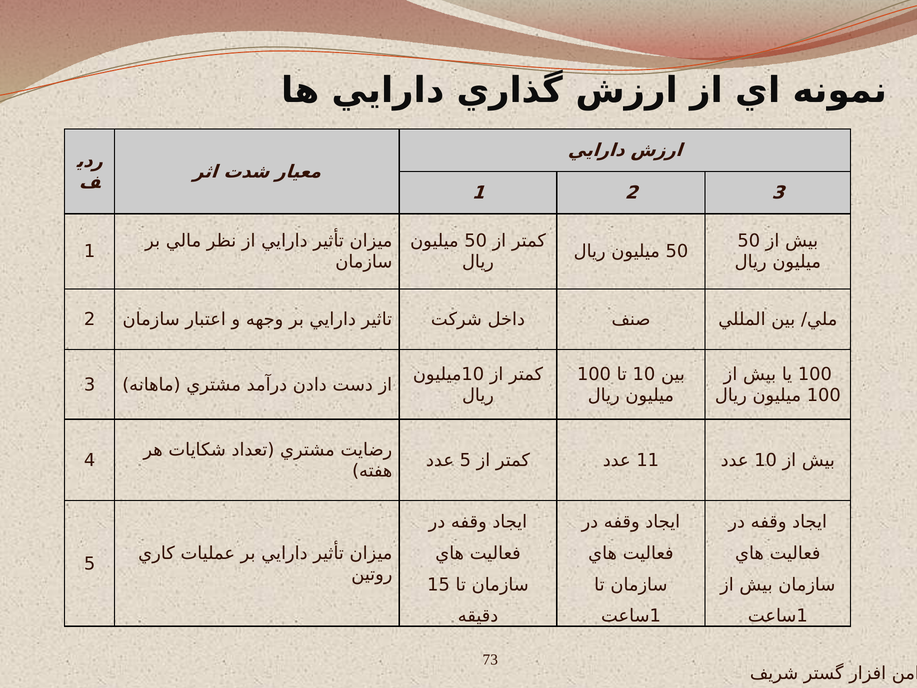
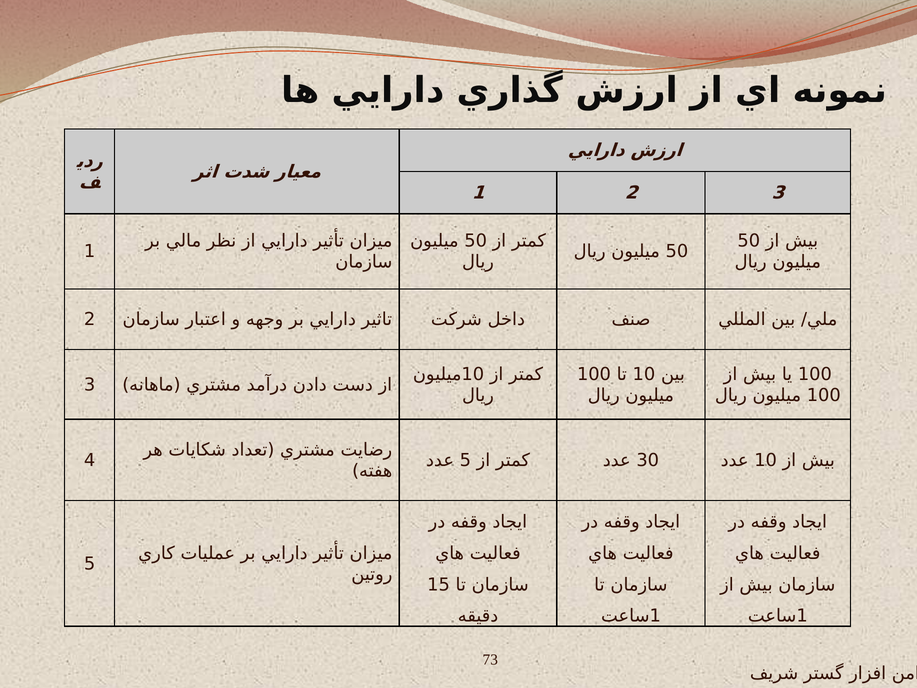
11: 11 -> 30
